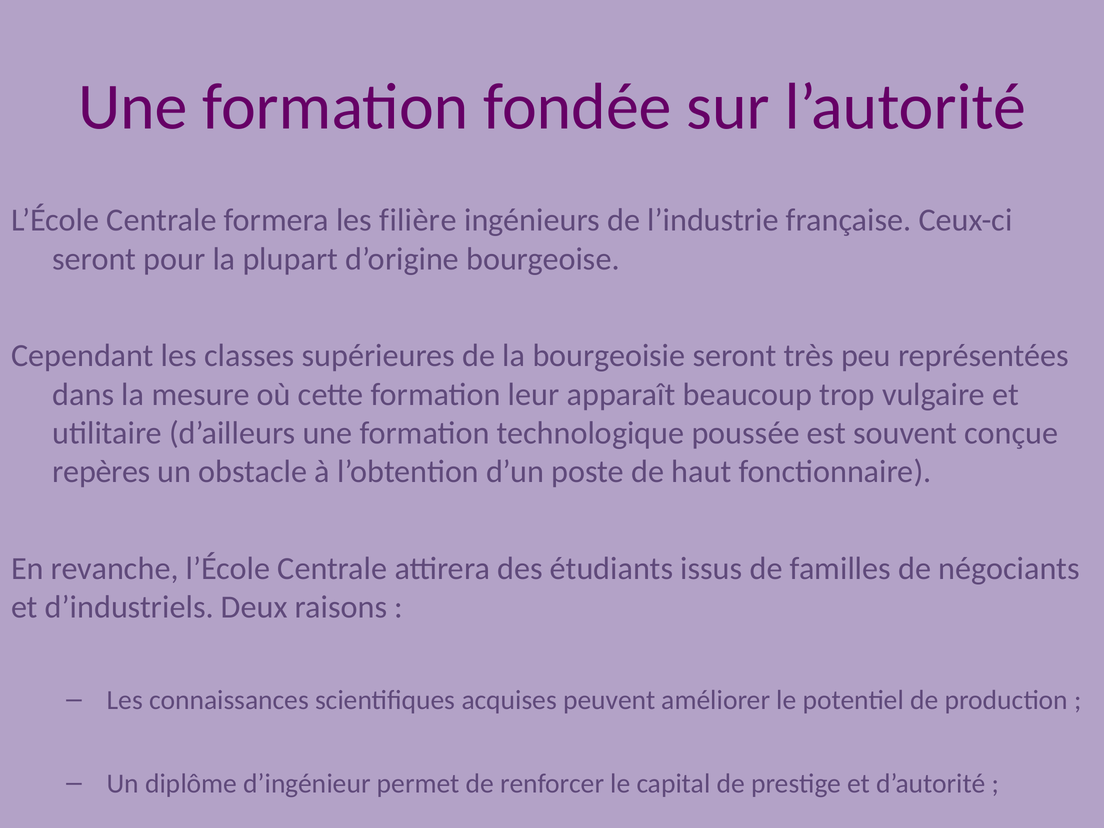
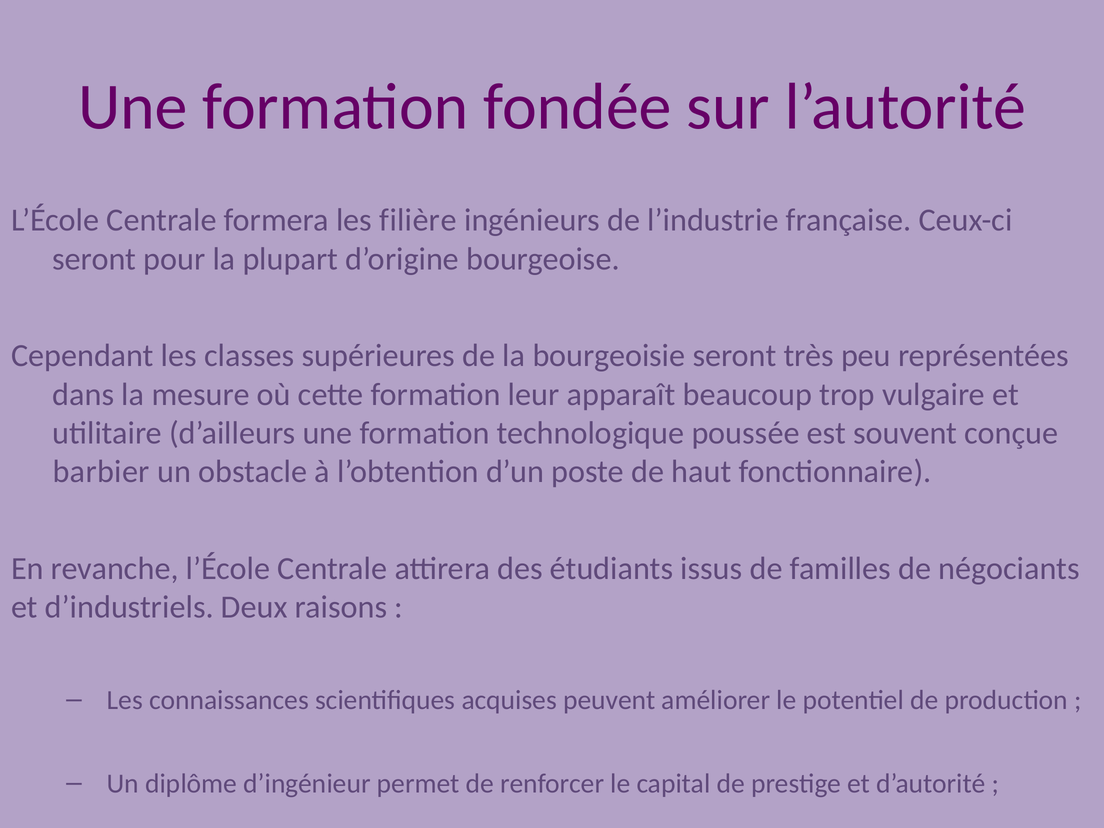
repères: repères -> barbier
